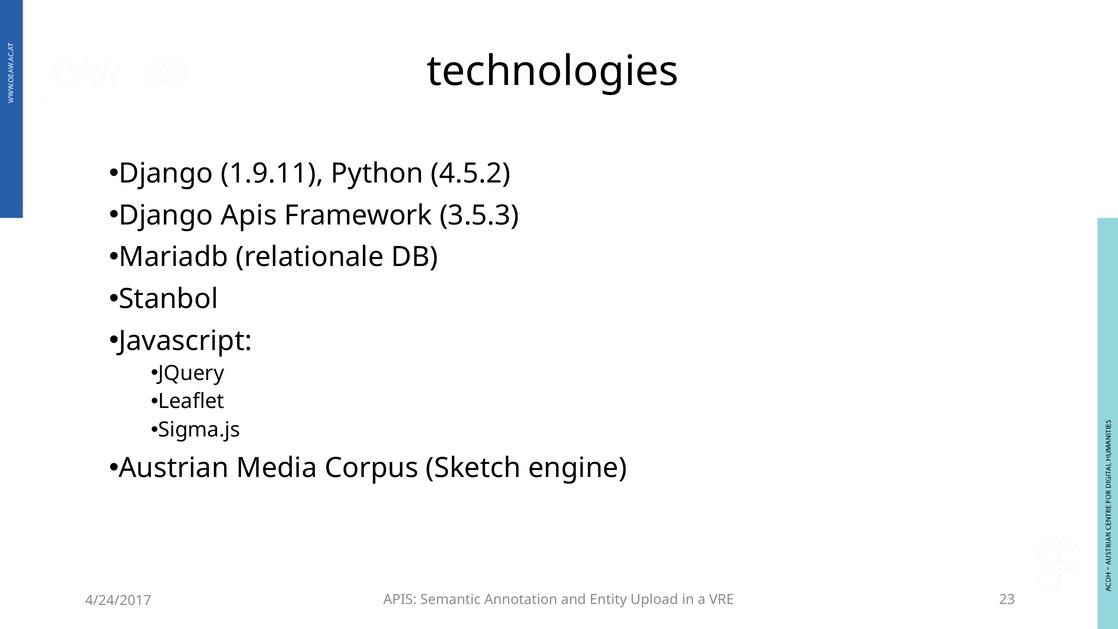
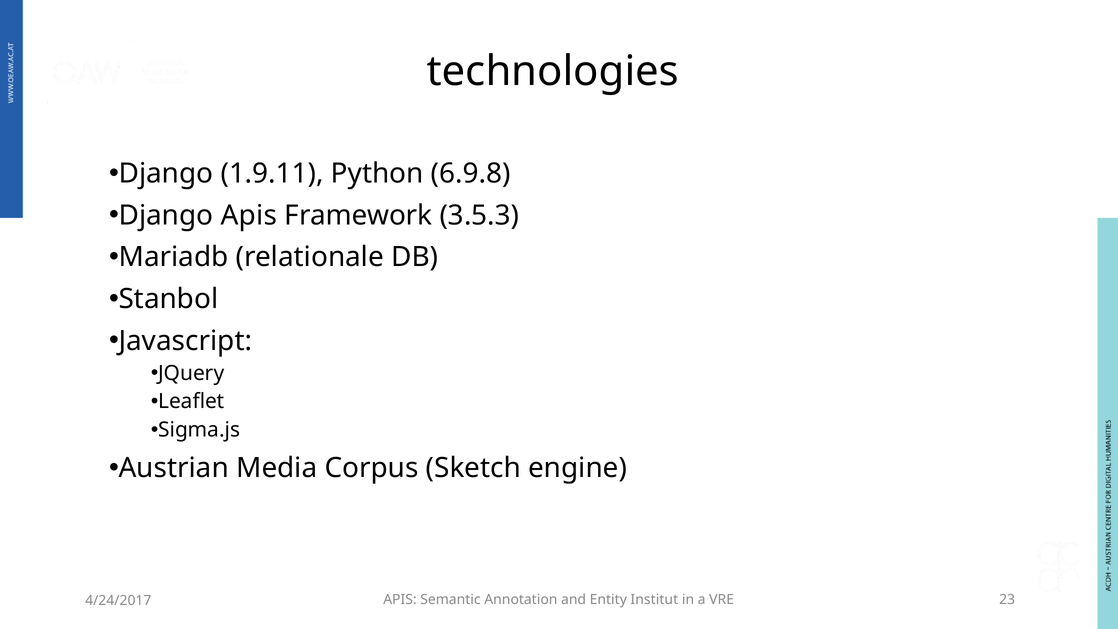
4.5.2: 4.5.2 -> 6.9.8
Upload: Upload -> Institut
